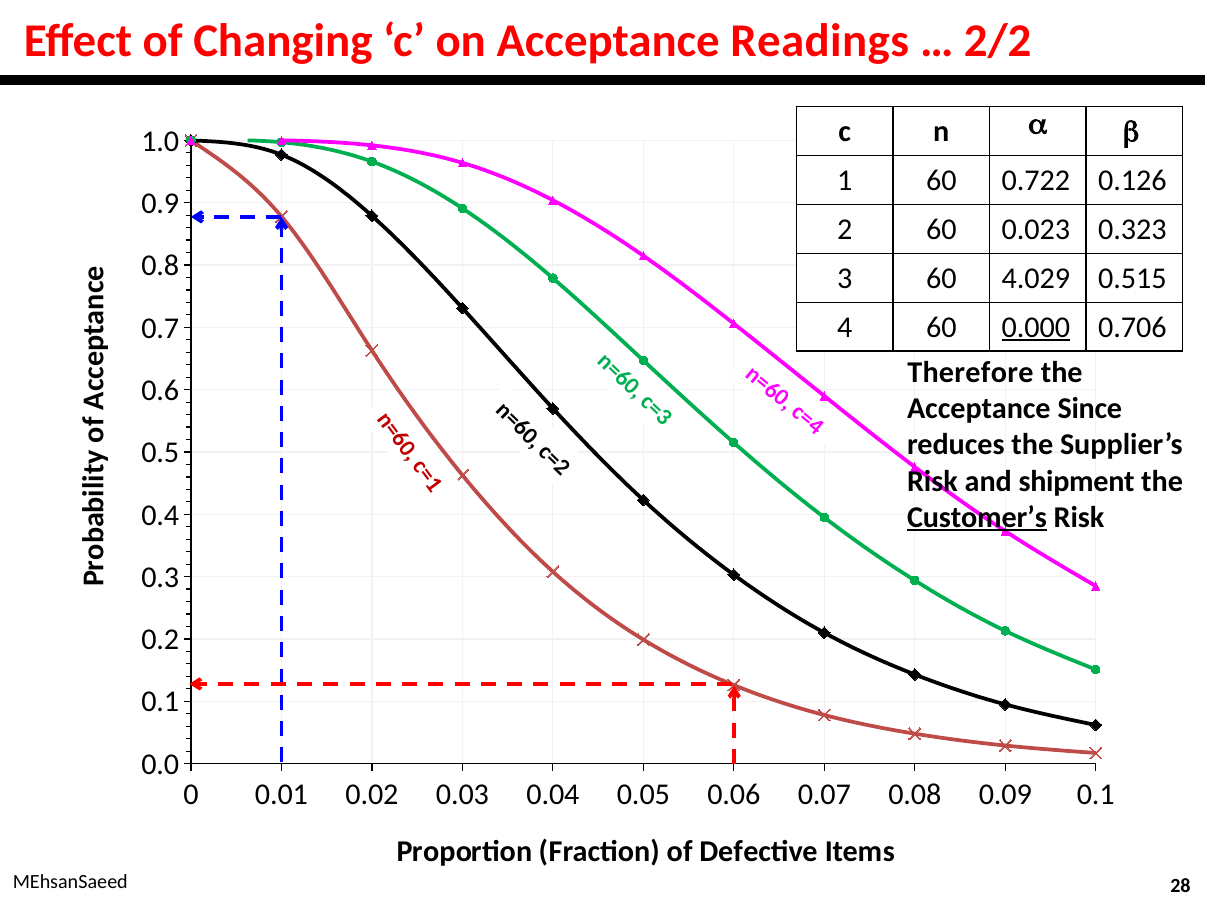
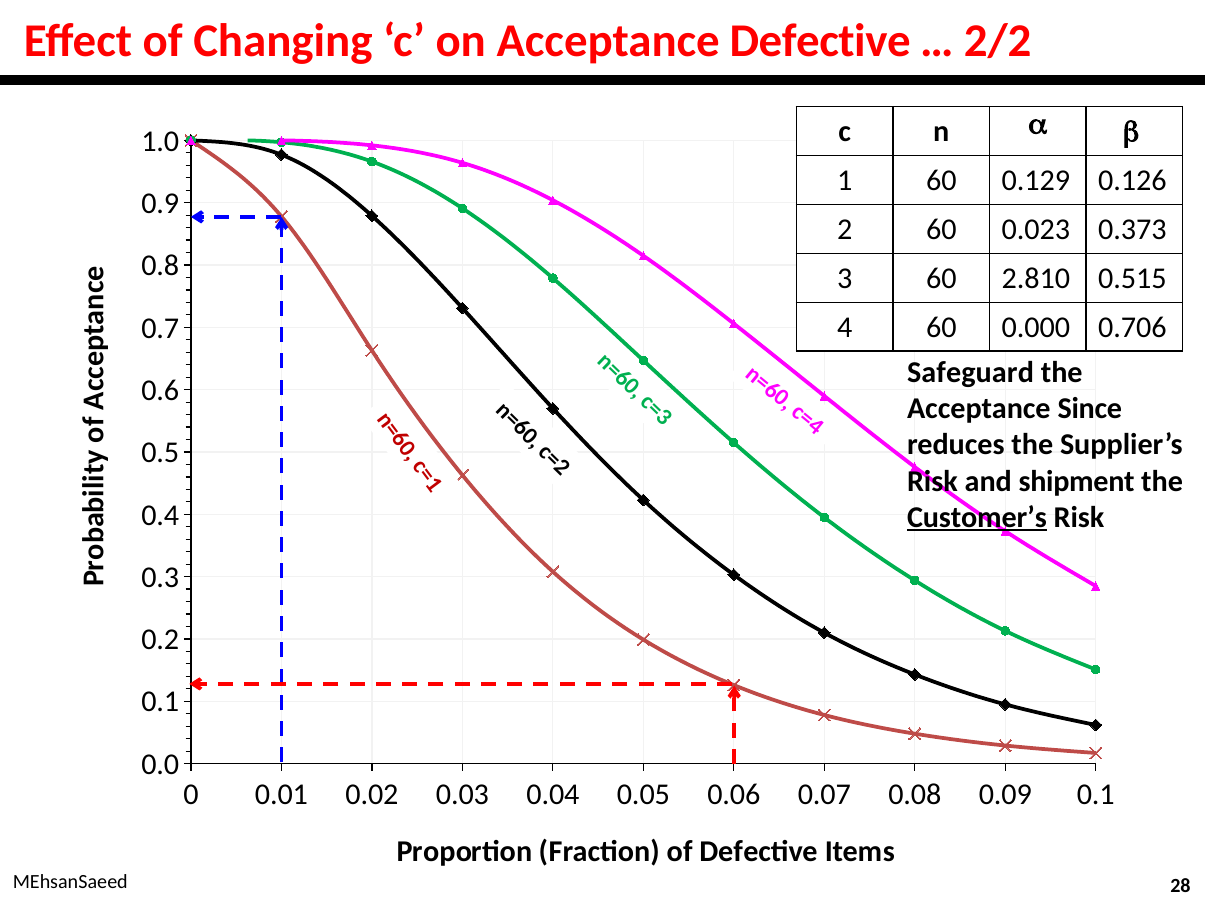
Acceptance Readings: Readings -> Defective
0.722: 0.722 -> 0.129
0.323: 0.323 -> 0.373
4.029: 4.029 -> 2.810
0.000 underline: present -> none
Therefore: Therefore -> Safeguard
